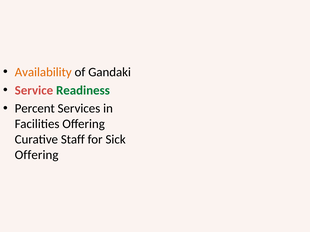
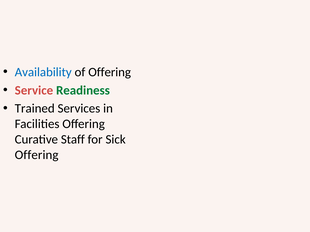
Availability colour: orange -> blue
of Gandaki: Gandaki -> Offering
Percent: Percent -> Trained
